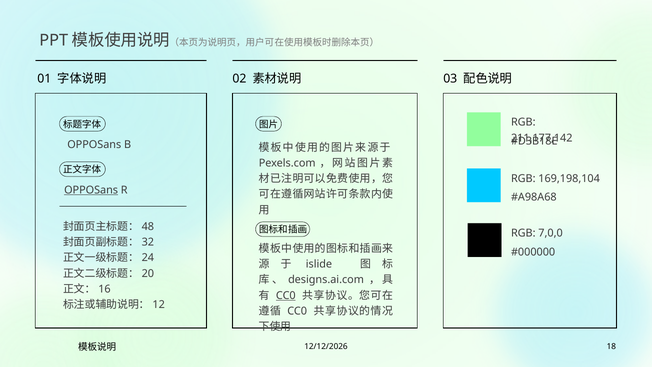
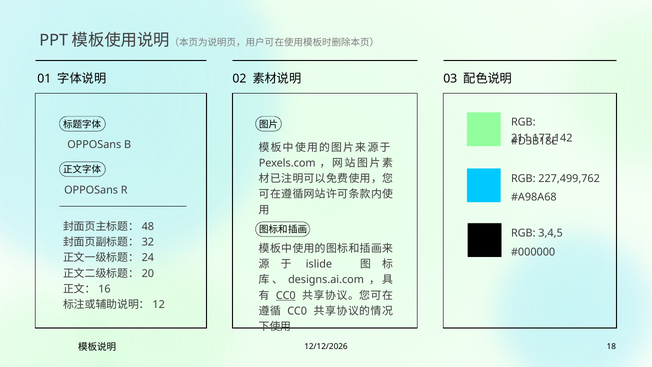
169,198,104: 169,198,104 -> 227,499,762
OPPOSans at (91, 190) underline: present -> none
7,0,0: 7,0,0 -> 3,4,5
